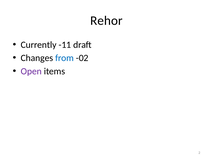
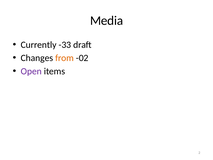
Rehor: Rehor -> Media
-11: -11 -> -33
from colour: blue -> orange
